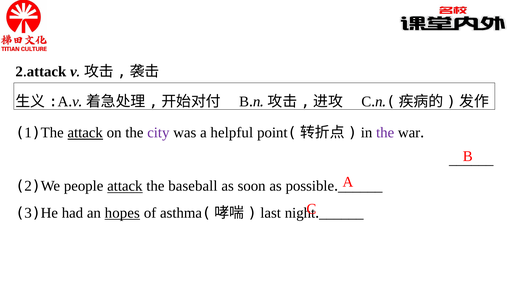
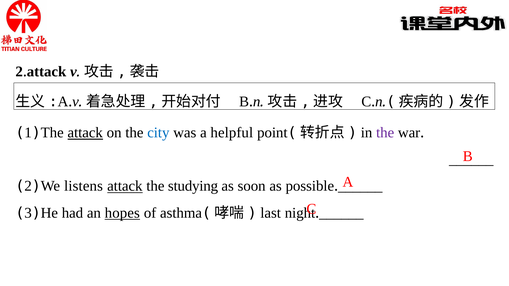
city colour: purple -> blue
people: people -> listens
baseball: baseball -> studying
